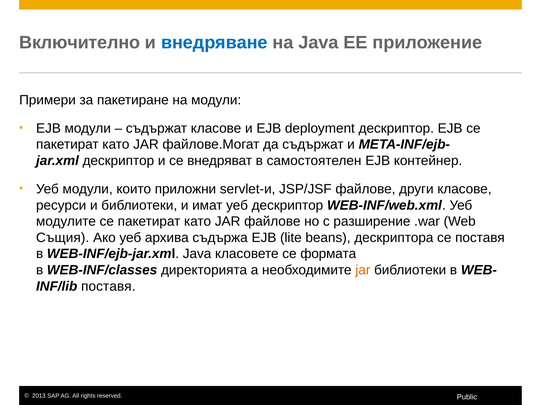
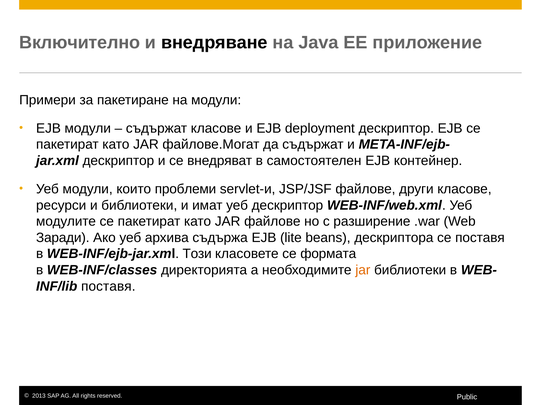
внедряване colour: blue -> black
приложни: приложни -> проблеми
Същия: Същия -> Заради
WEB-INF/ejb-jar.xml Jаva: Jаva -> Този
